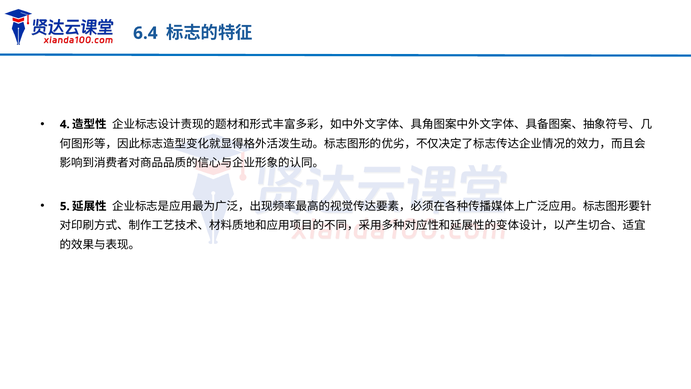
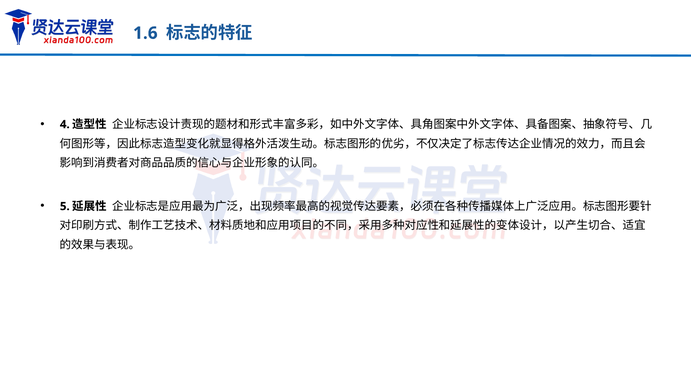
6.4: 6.4 -> 1.6
